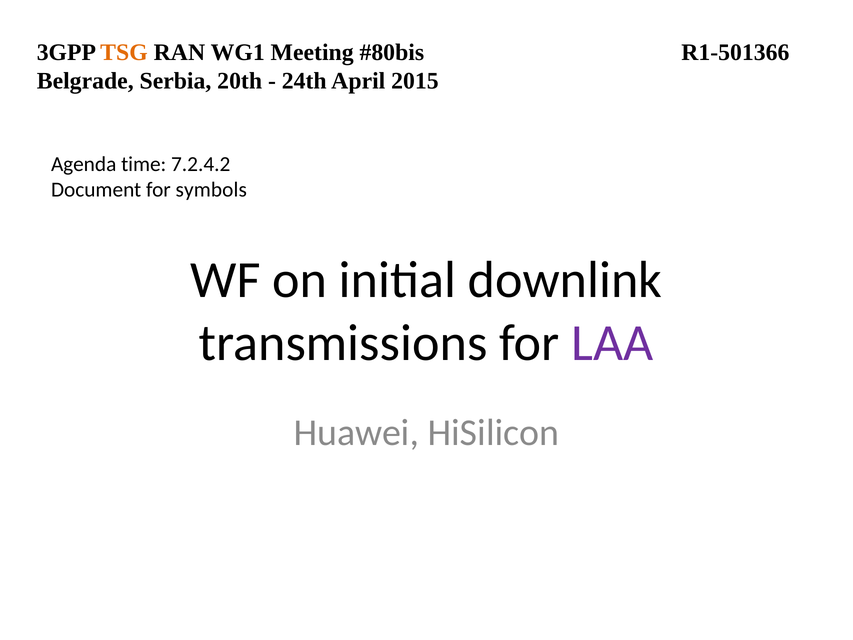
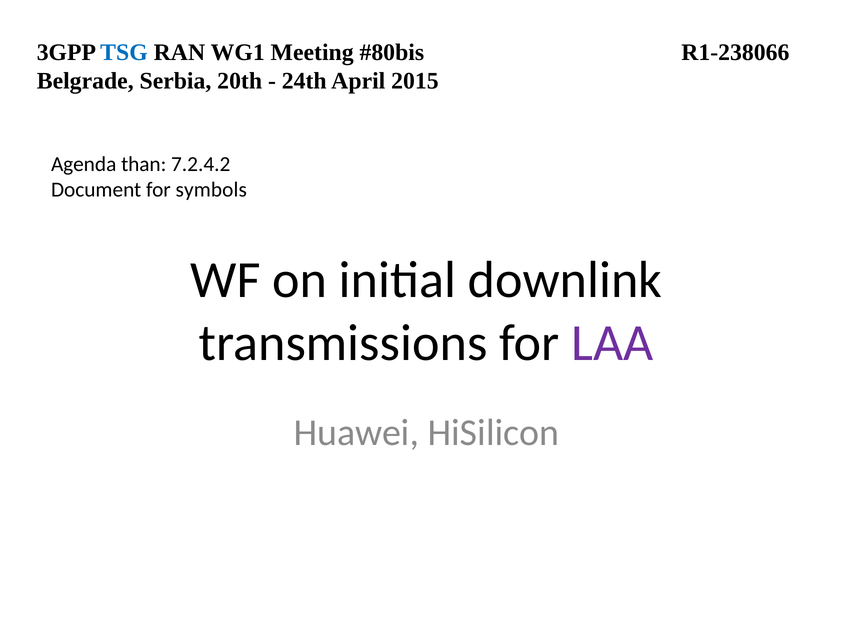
TSG colour: orange -> blue
R1-501366: R1-501366 -> R1-238066
time: time -> than
